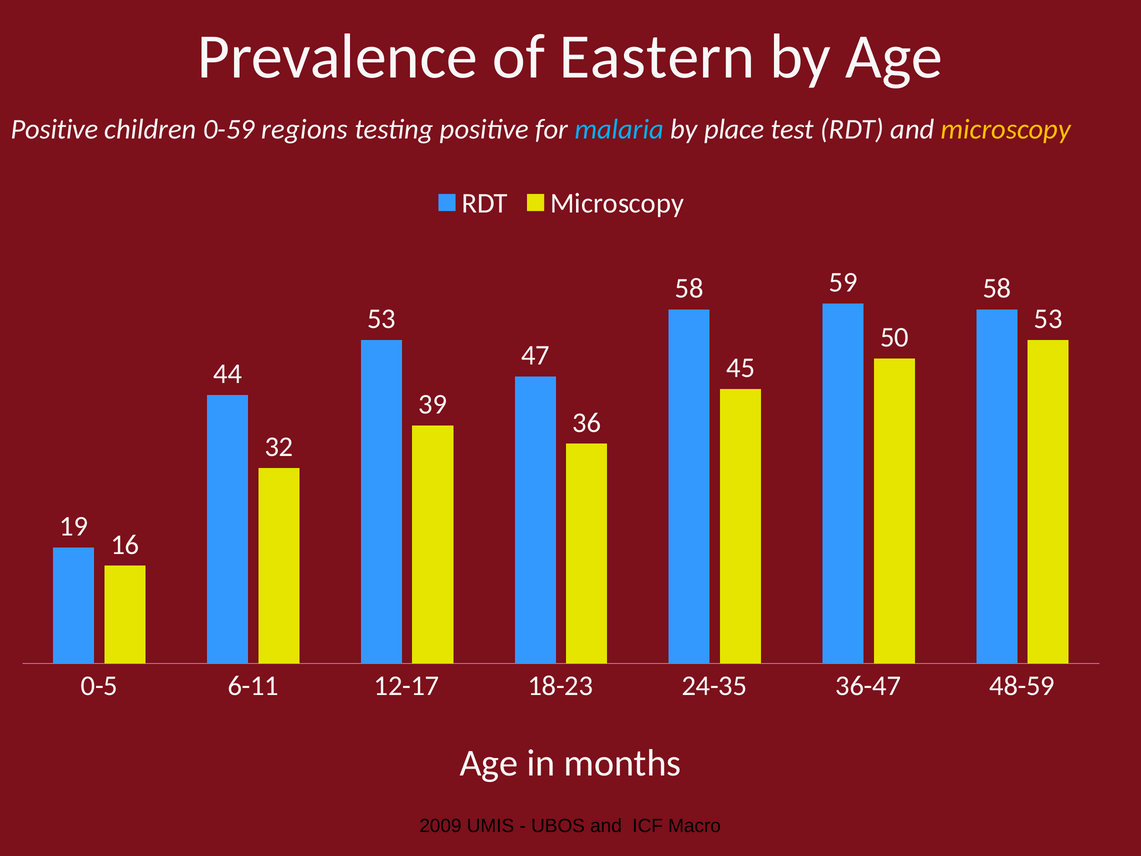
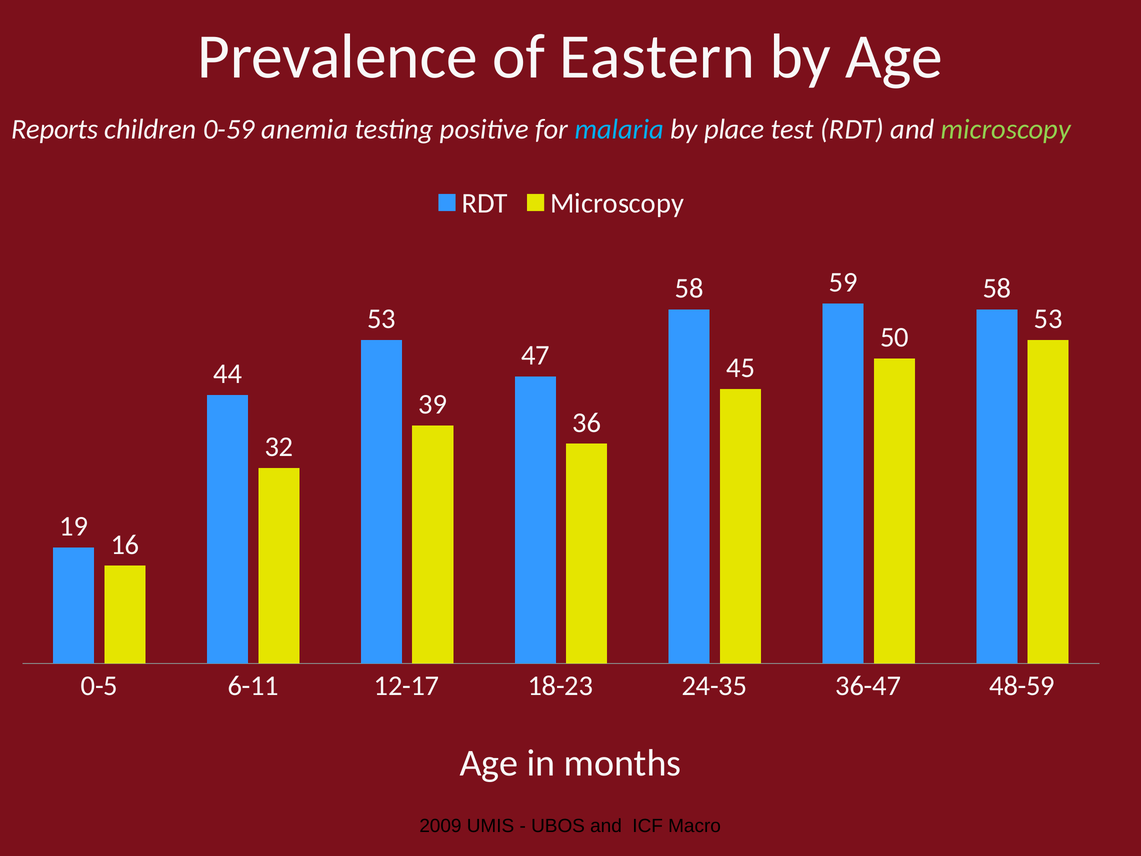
Positive at (55, 129): Positive -> Reports
regions: regions -> anemia
microscopy at (1006, 129) colour: yellow -> light green
